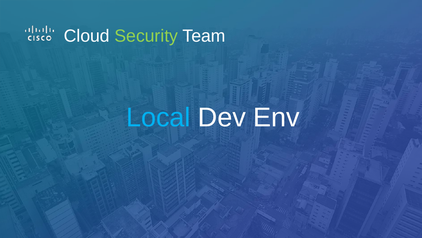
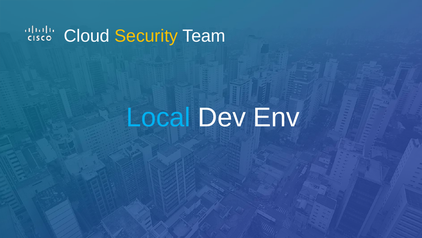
Security colour: light green -> yellow
